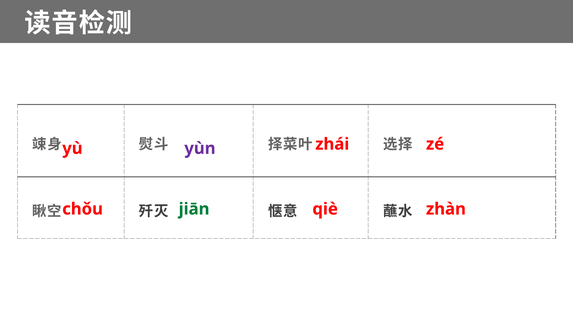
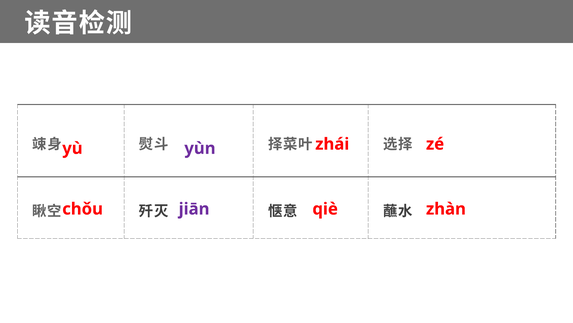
jiān colour: green -> purple
